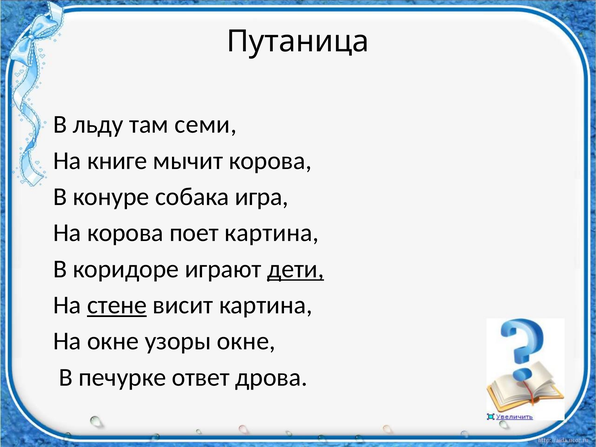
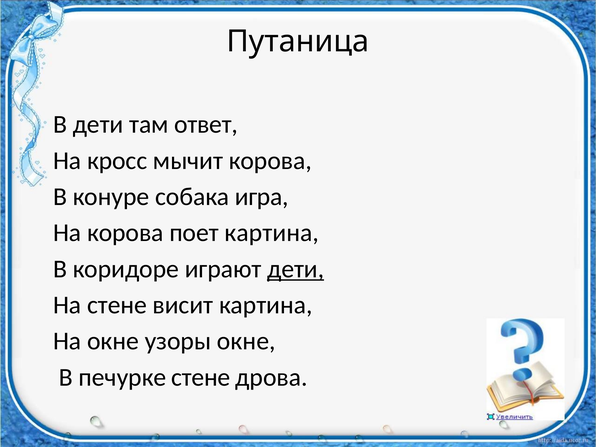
В льду: льду -> дети
семи: семи -> ответ
книге: книге -> кросс
стене at (117, 305) underline: present -> none
печурке ответ: ответ -> стене
